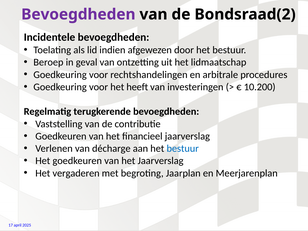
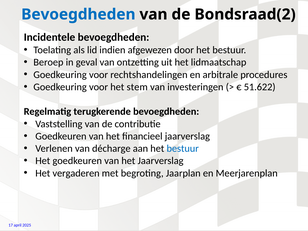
Bevoegdheden at (78, 14) colour: purple -> blue
heeft: heeft -> stem
10.200: 10.200 -> 51.622
